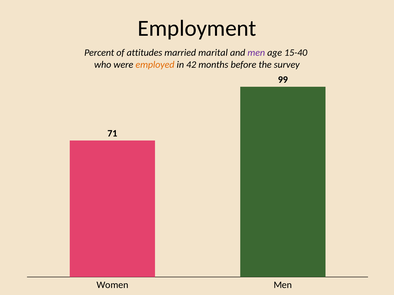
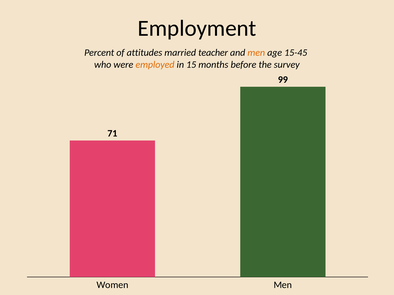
marital: marital -> teacher
men at (256, 53) colour: purple -> orange
15-40: 15-40 -> 15-45
42: 42 -> 15
